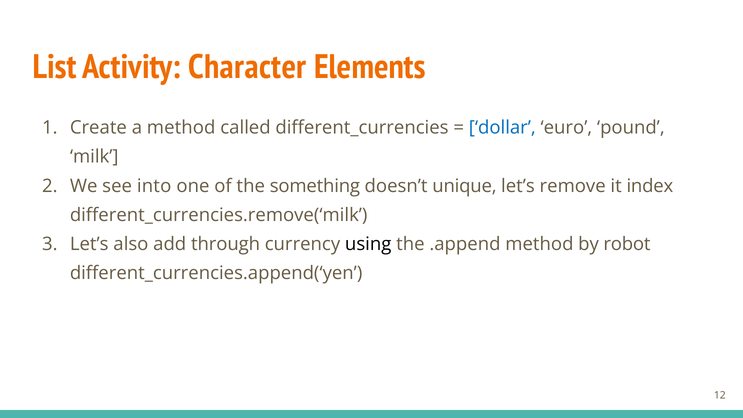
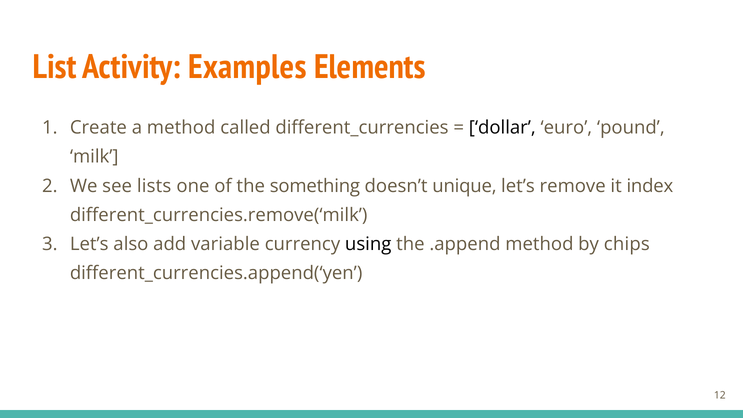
Character: Character -> Examples
dollar colour: blue -> black
into: into -> lists
through: through -> variable
robot: robot -> chips
